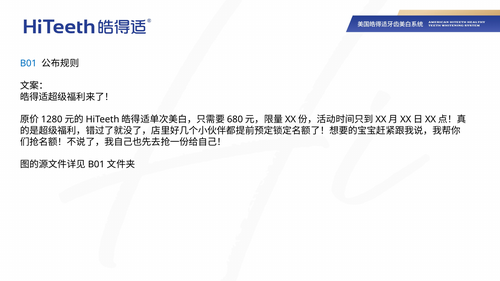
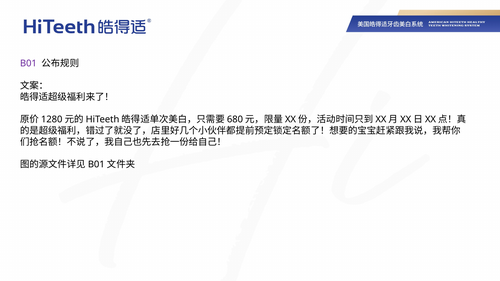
B01 colour: blue -> purple
